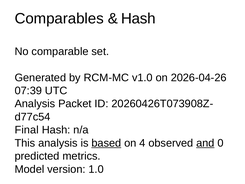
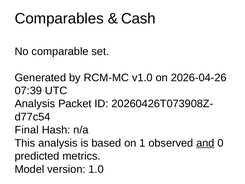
Hash at (138, 19): Hash -> Cash
based underline: present -> none
4: 4 -> 1
